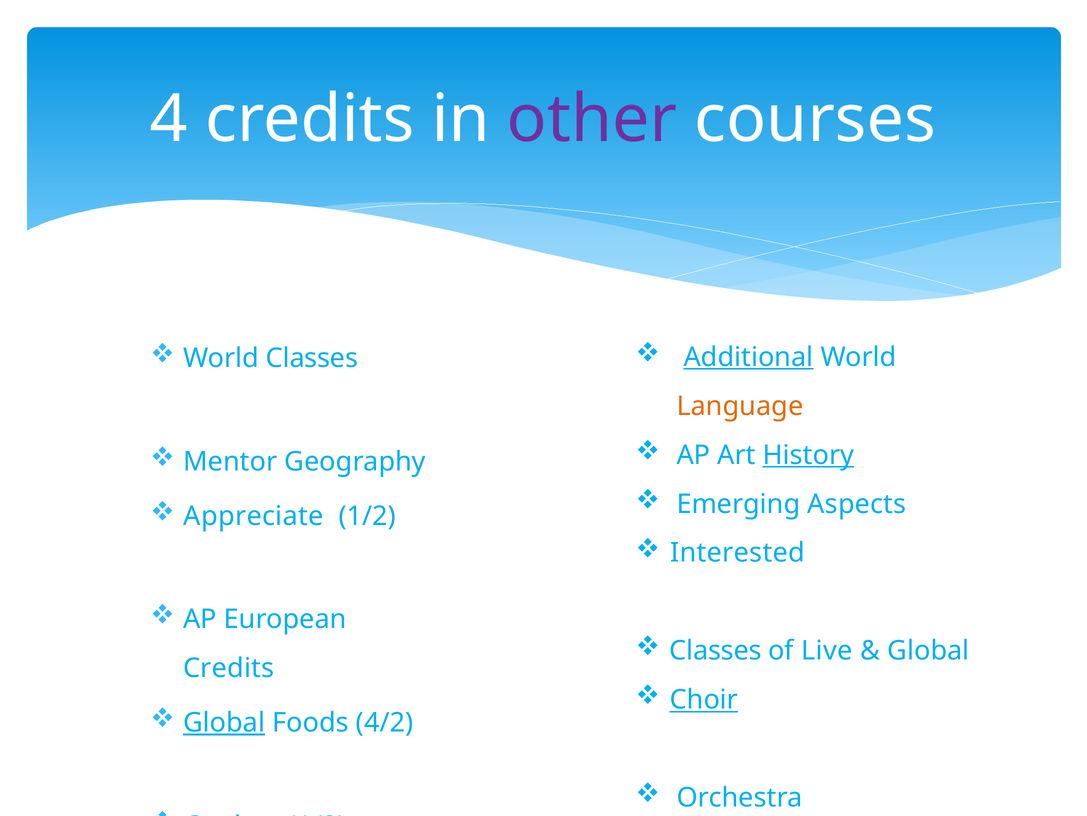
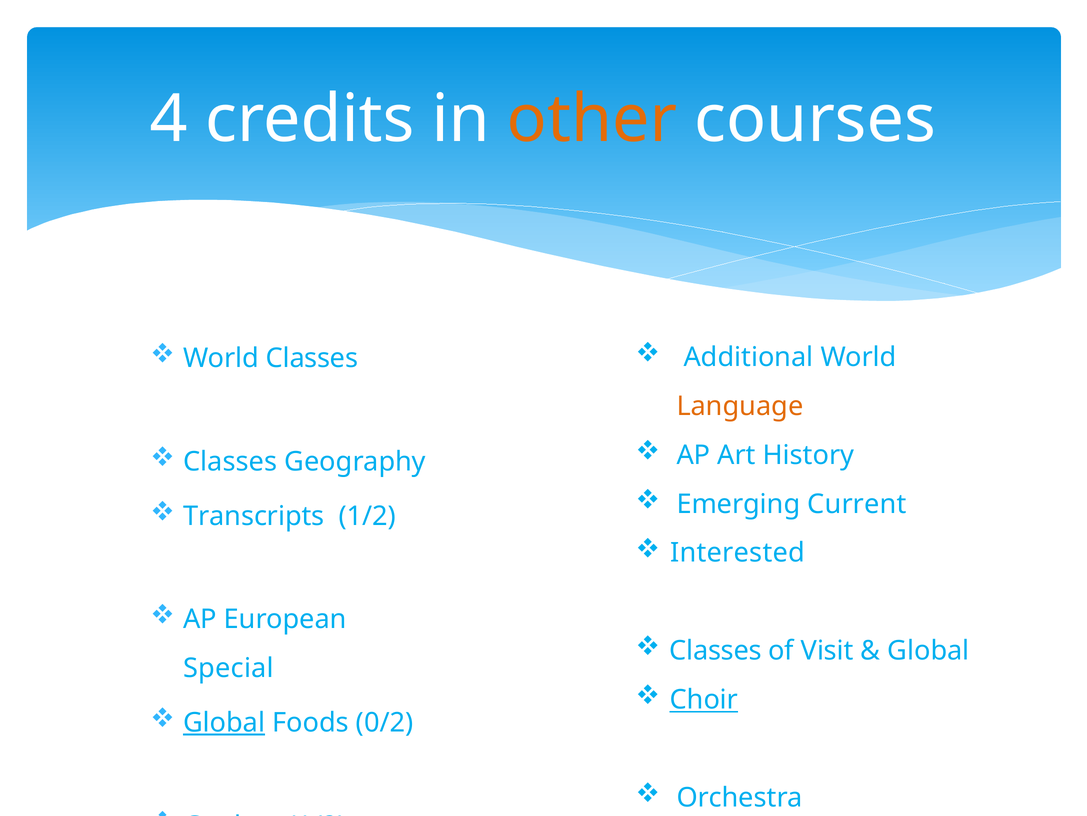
other colour: purple -> orange
Additional underline: present -> none
History underline: present -> none
Mentor at (230, 461): Mentor -> Classes
Aspects: Aspects -> Current
Appreciate: Appreciate -> Transcripts
Live: Live -> Visit
Credits at (229, 668): Credits -> Special
4/2: 4/2 -> 0/2
